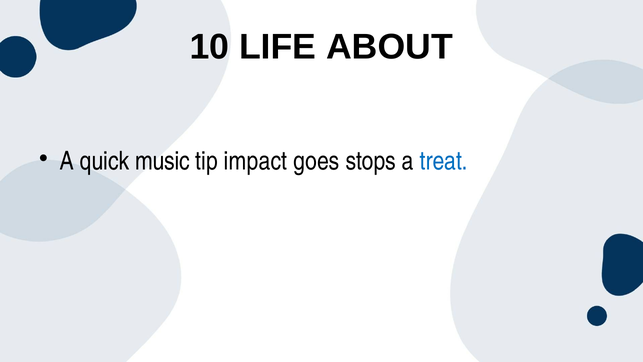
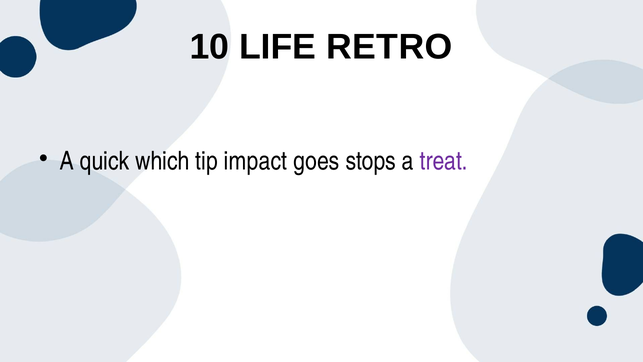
ABOUT: ABOUT -> RETRO
music: music -> which
treat colour: blue -> purple
